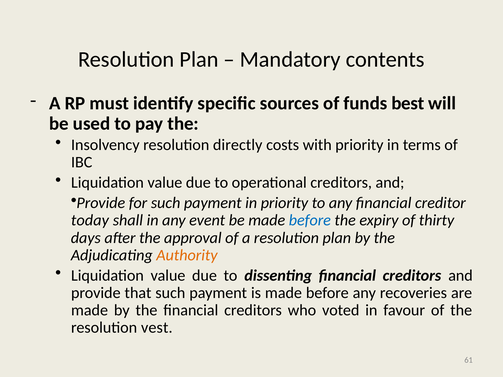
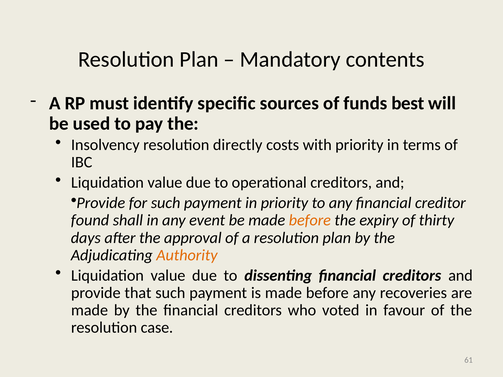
today: today -> found
before at (310, 221) colour: blue -> orange
vest: vest -> case
